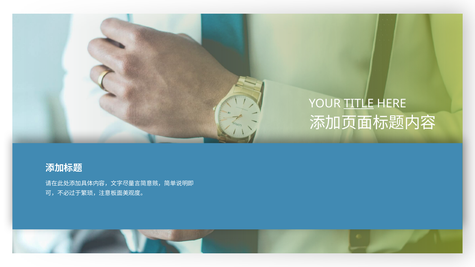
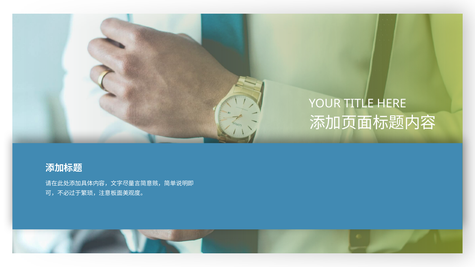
TITLE underline: present -> none
